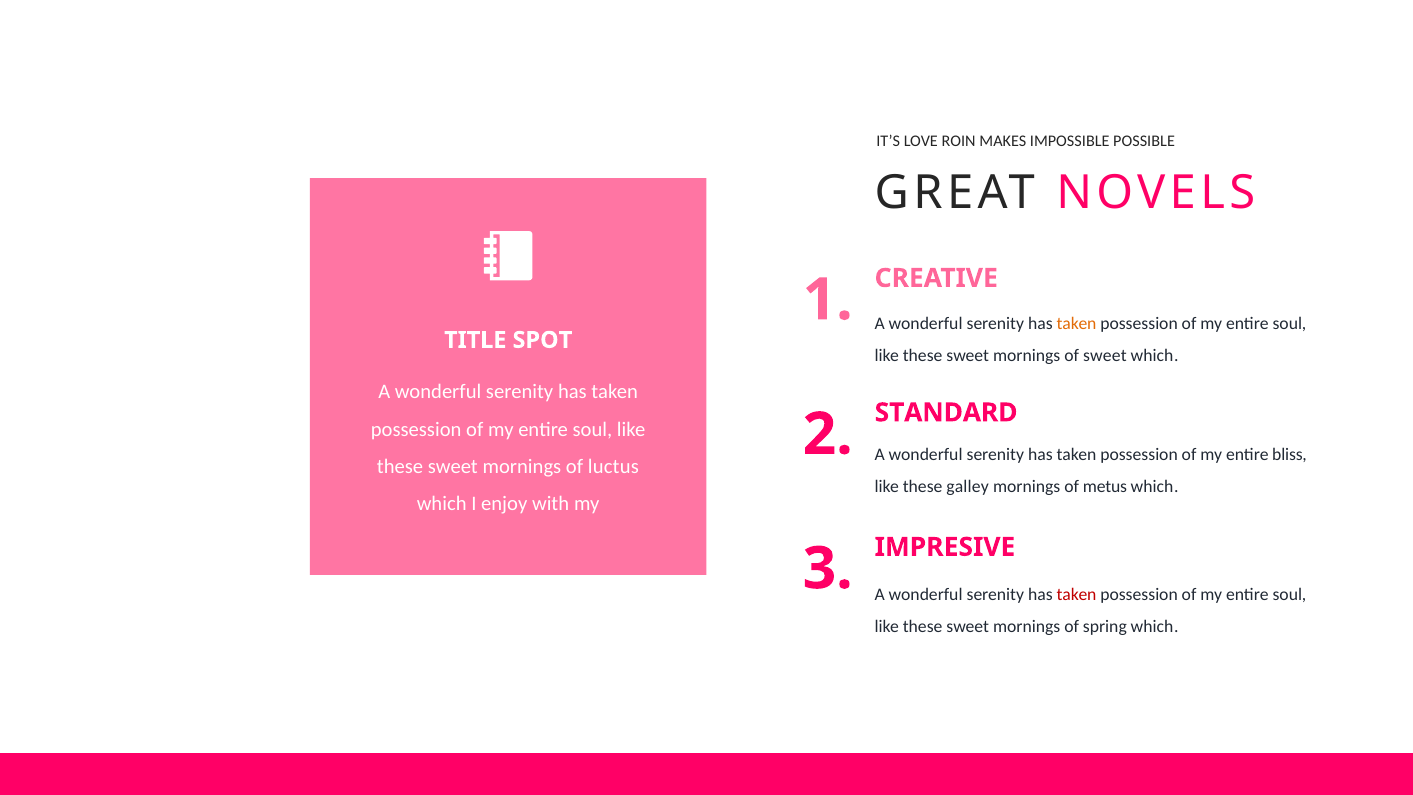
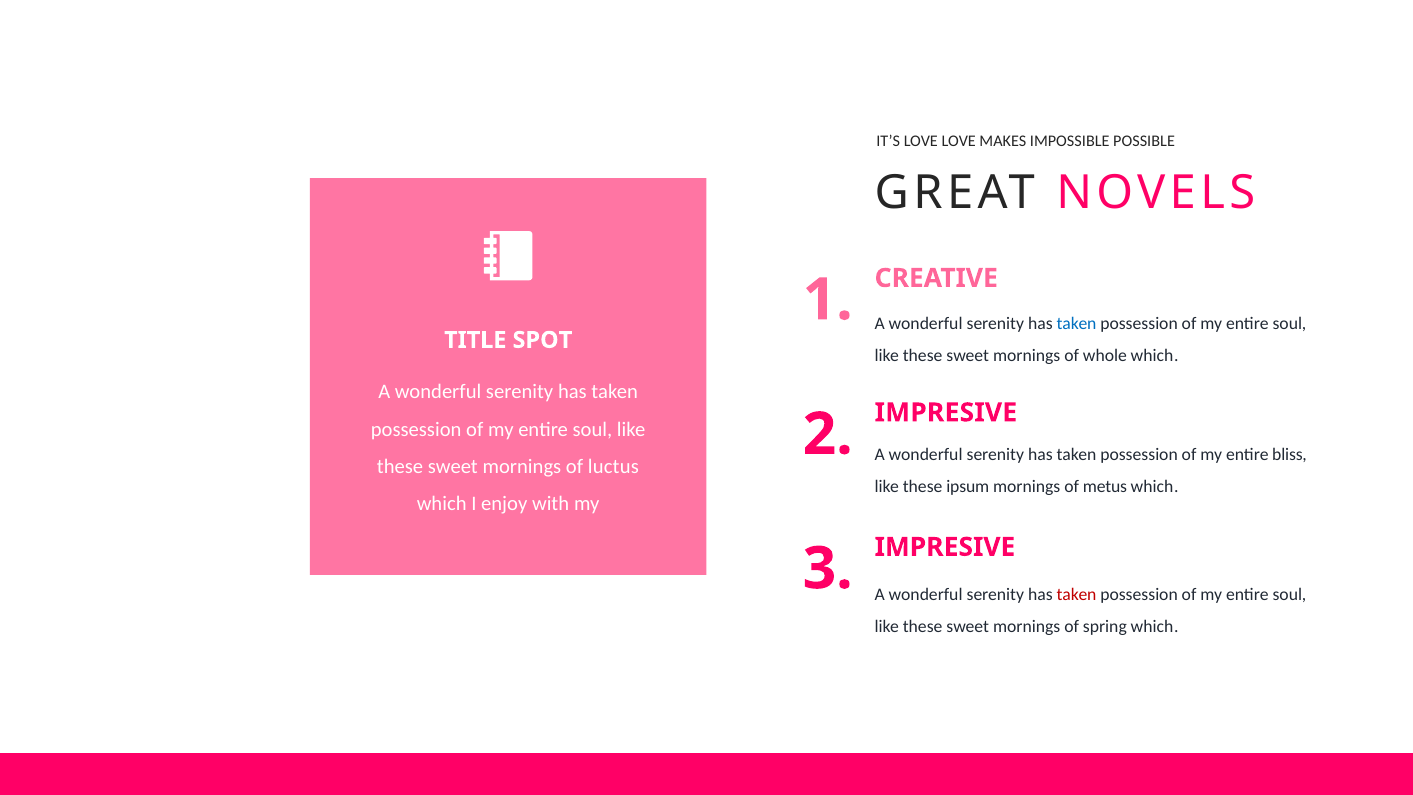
LOVE ROIN: ROIN -> LOVE
taken at (1077, 324) colour: orange -> blue
of sweet: sweet -> whole
STANDARD at (946, 413): STANDARD -> IMPRESIVE
galley: galley -> ipsum
